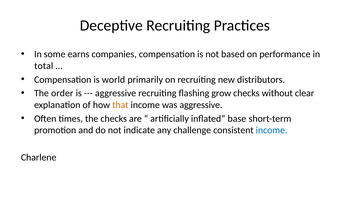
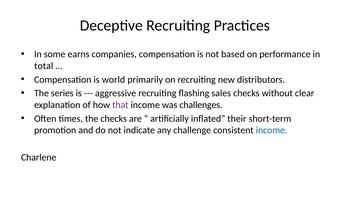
order: order -> series
grow: grow -> sales
that colour: orange -> purple
was aggressive: aggressive -> challenges
base: base -> their
